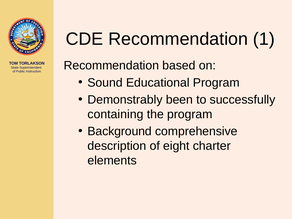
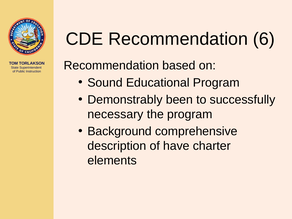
1: 1 -> 6
containing: containing -> necessary
eight: eight -> have
